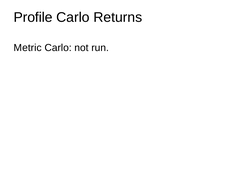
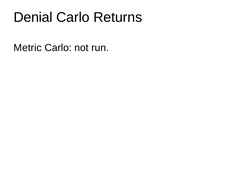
Profile: Profile -> Denial
